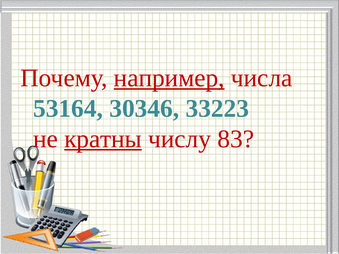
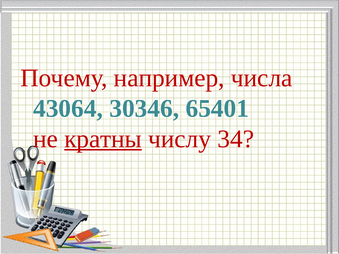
например underline: present -> none
53164: 53164 -> 43064
33223: 33223 -> 65401
83: 83 -> 34
